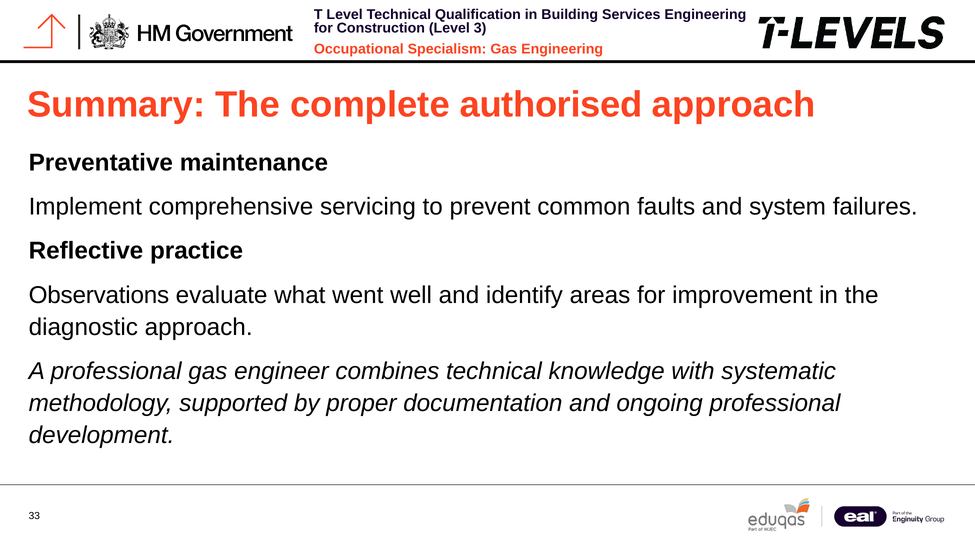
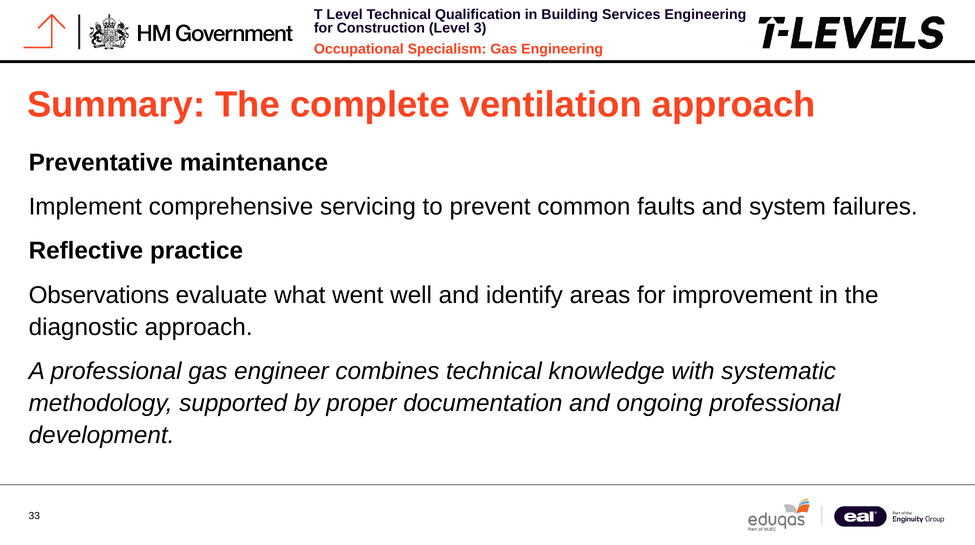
authorised: authorised -> ventilation
